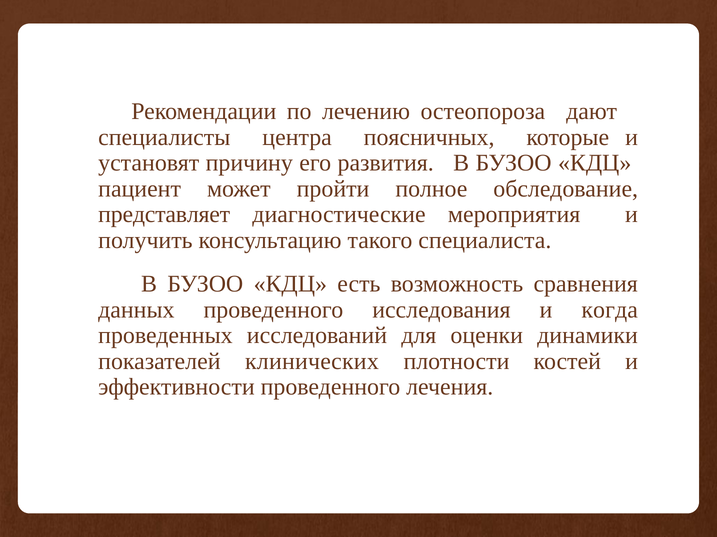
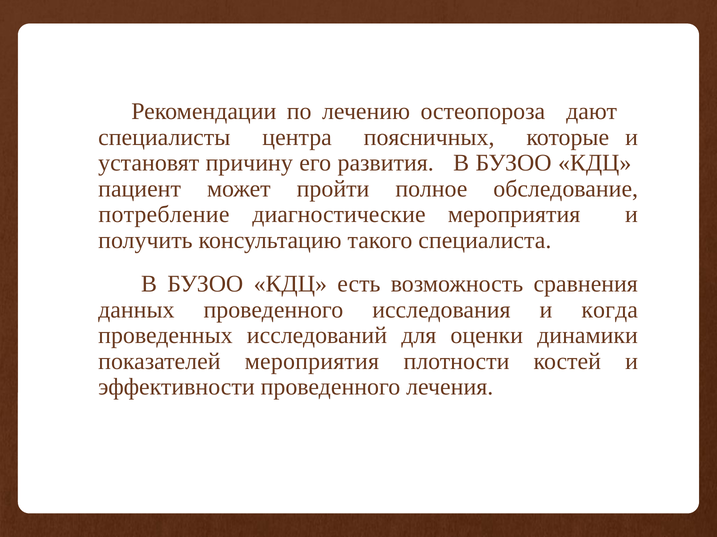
представляет: представляет -> потребление
показателей клинических: клинических -> мероприятия
